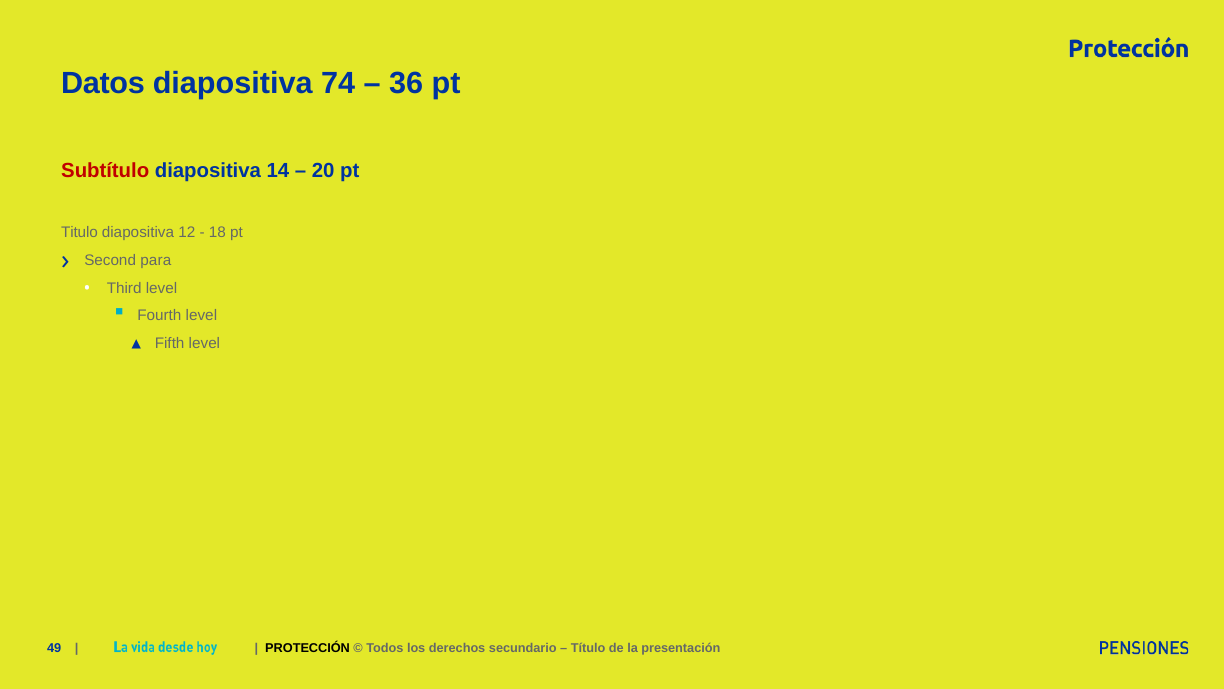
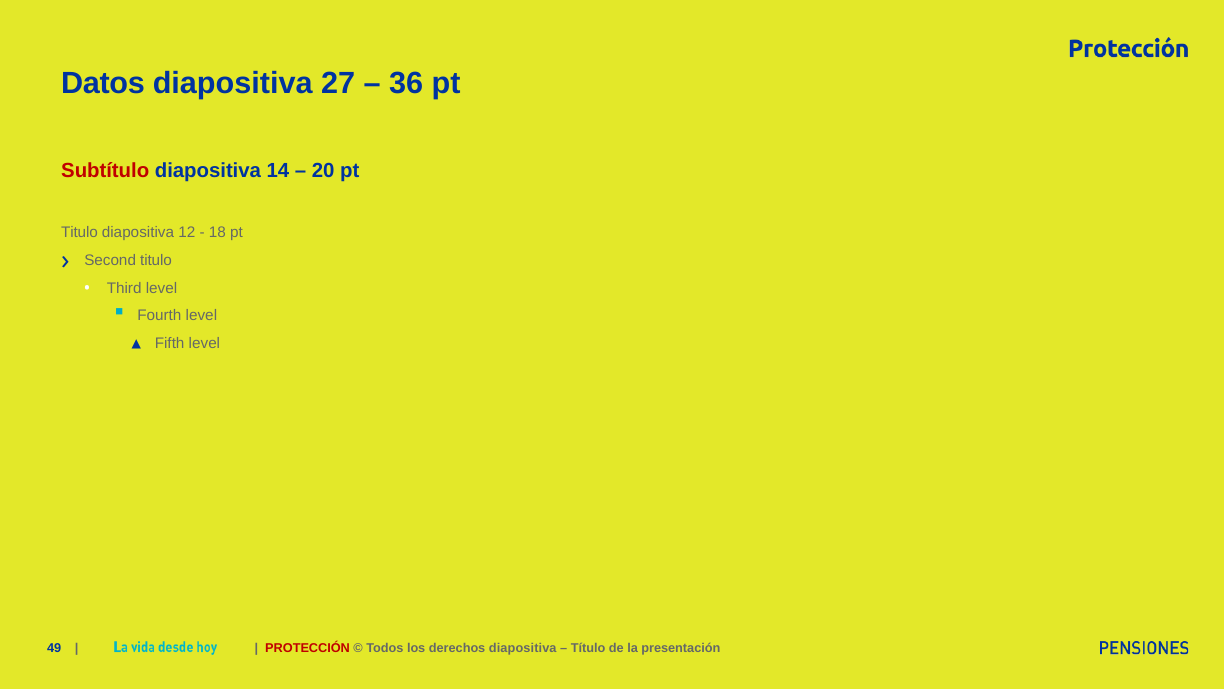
74: 74 -> 27
Second para: para -> titulo
PROTECCIÓN colour: black -> red
derechos secundario: secundario -> diapositiva
